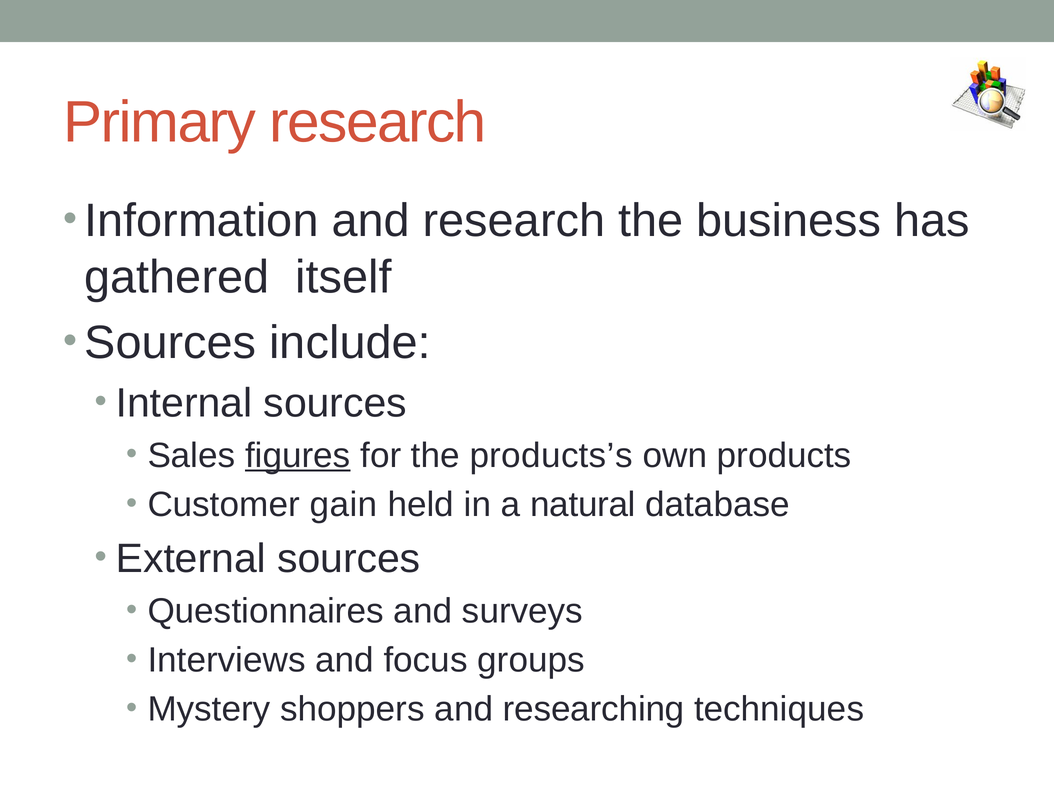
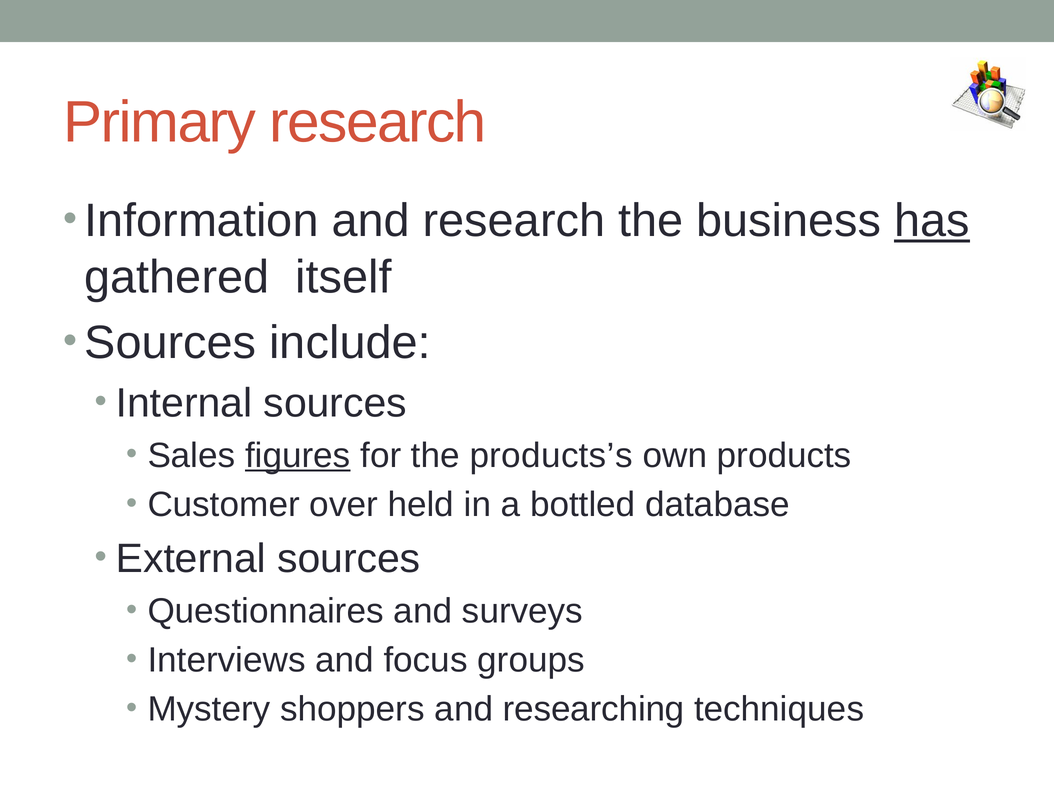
has underline: none -> present
gain: gain -> over
natural: natural -> bottled
